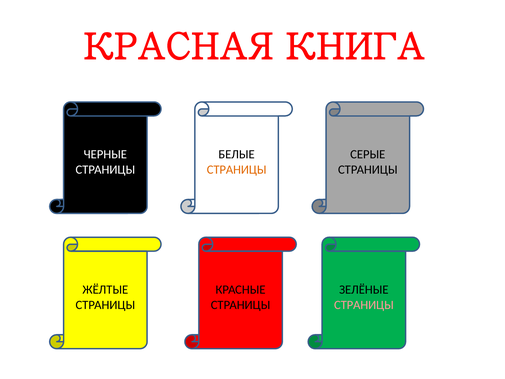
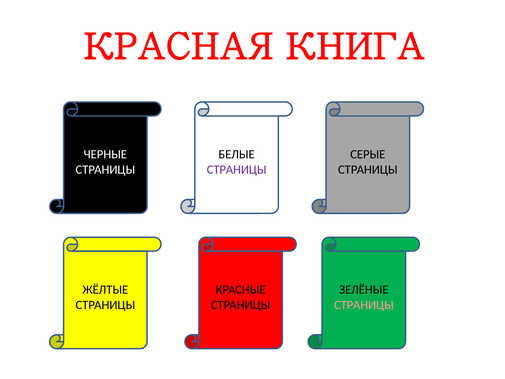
СТРАНИЦЫ at (237, 170) colour: orange -> purple
